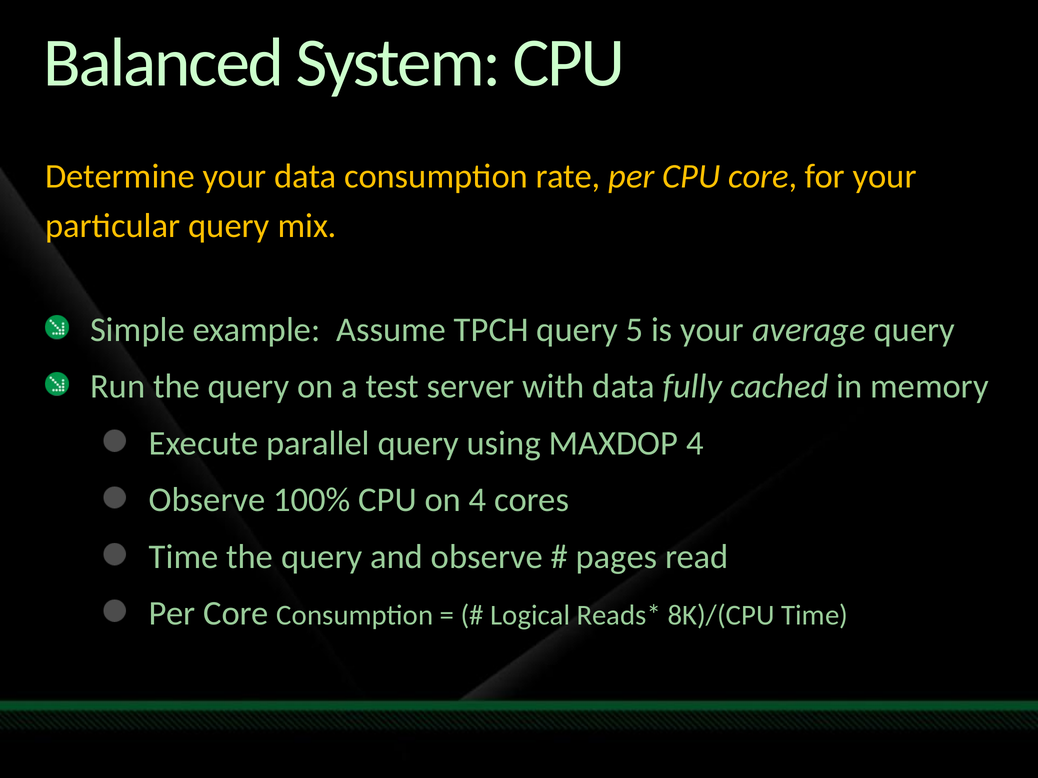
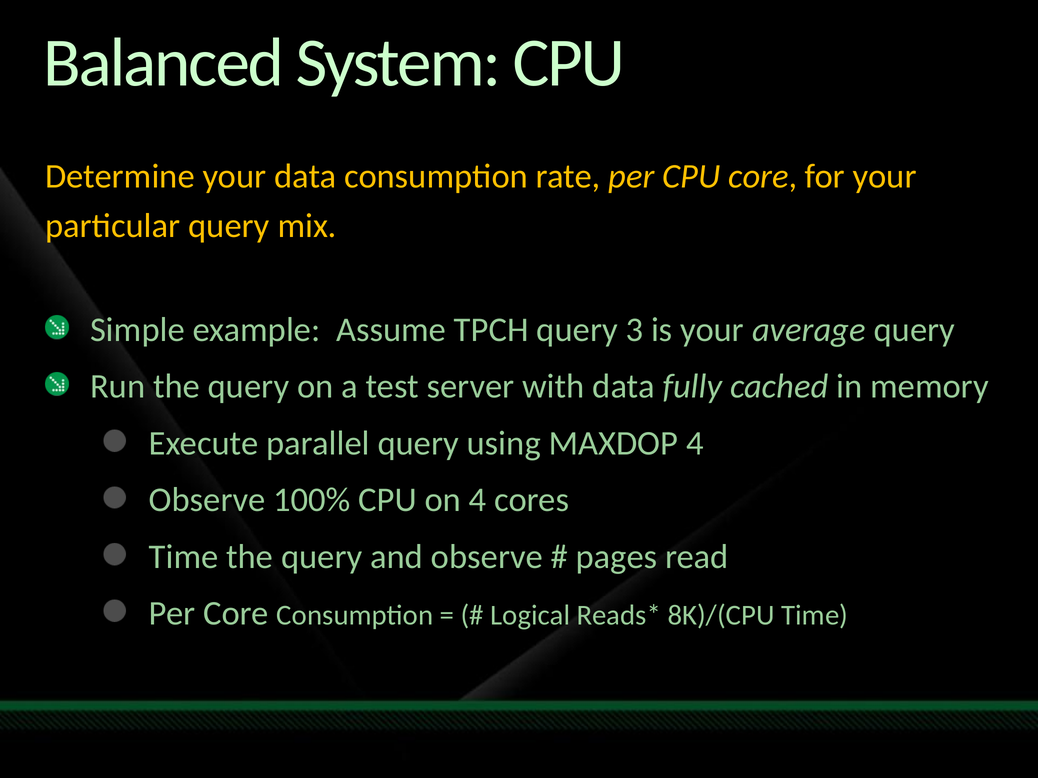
5: 5 -> 3
